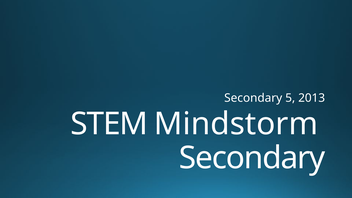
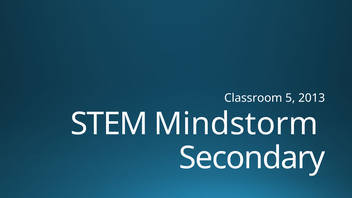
Secondary at (253, 98): Secondary -> Classroom
